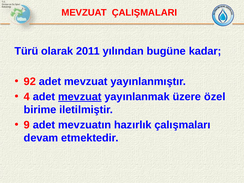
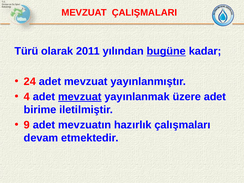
bugüne underline: none -> present
92: 92 -> 24
üzere özel: özel -> adet
